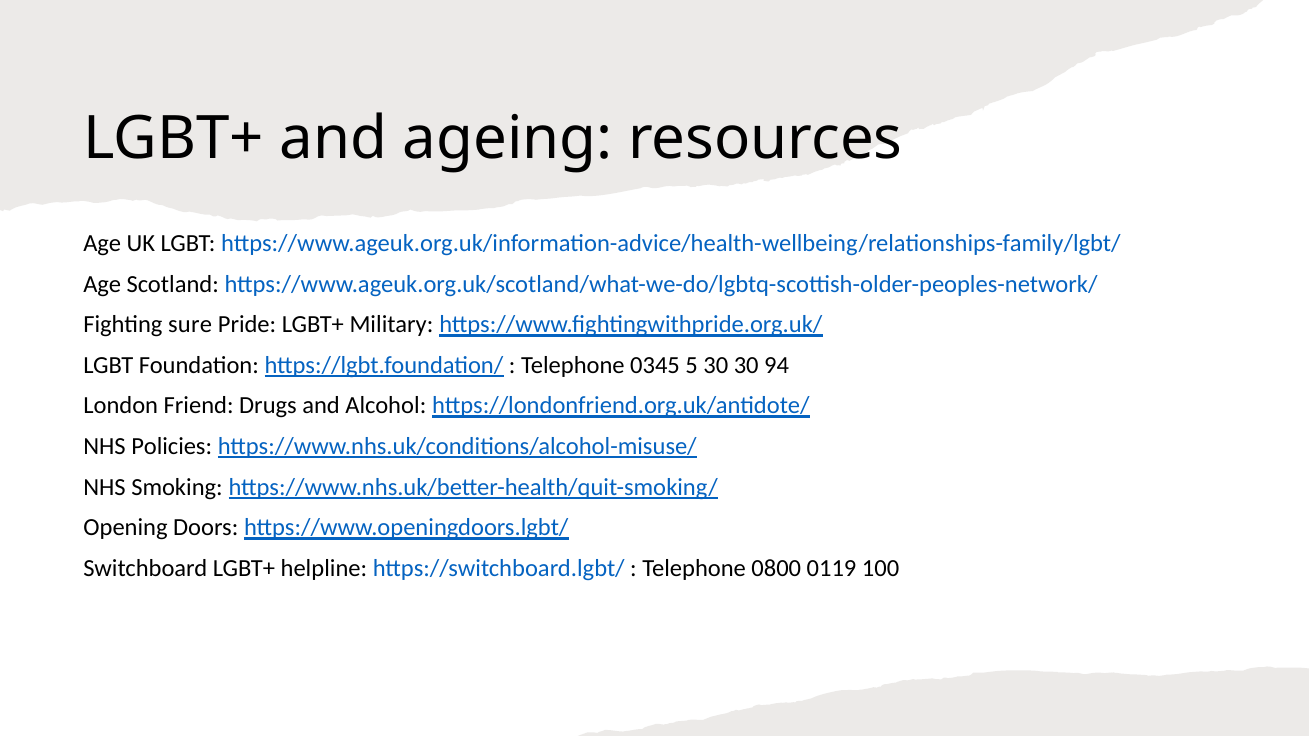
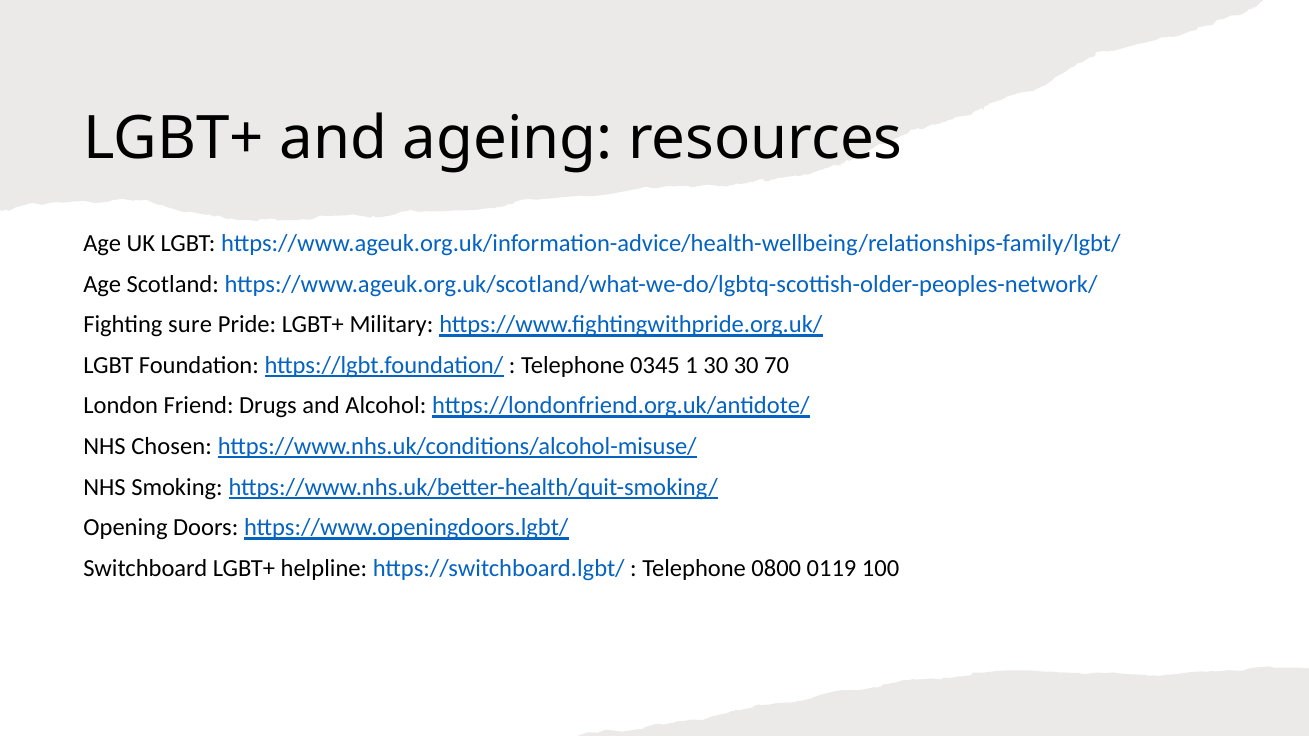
5: 5 -> 1
94: 94 -> 70
Policies: Policies -> Chosen
